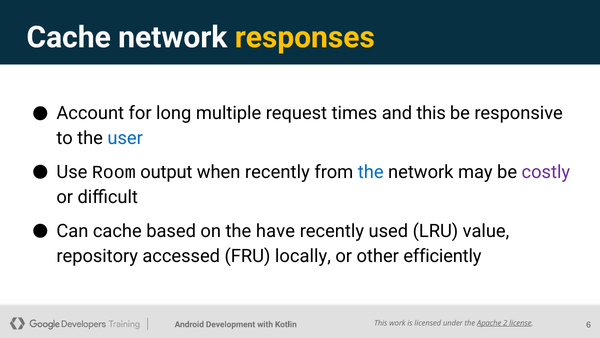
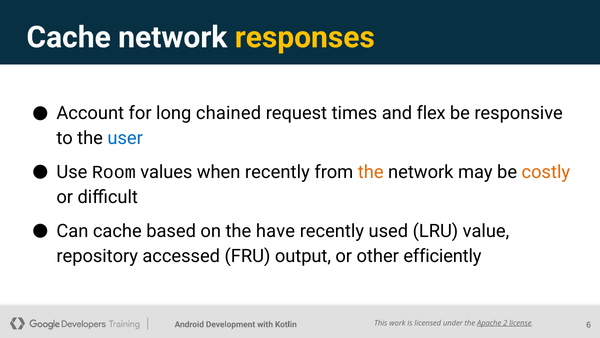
multiple: multiple -> chained
and this: this -> flex
output: output -> values
the at (371, 172) colour: blue -> orange
costly colour: purple -> orange
locally: locally -> output
